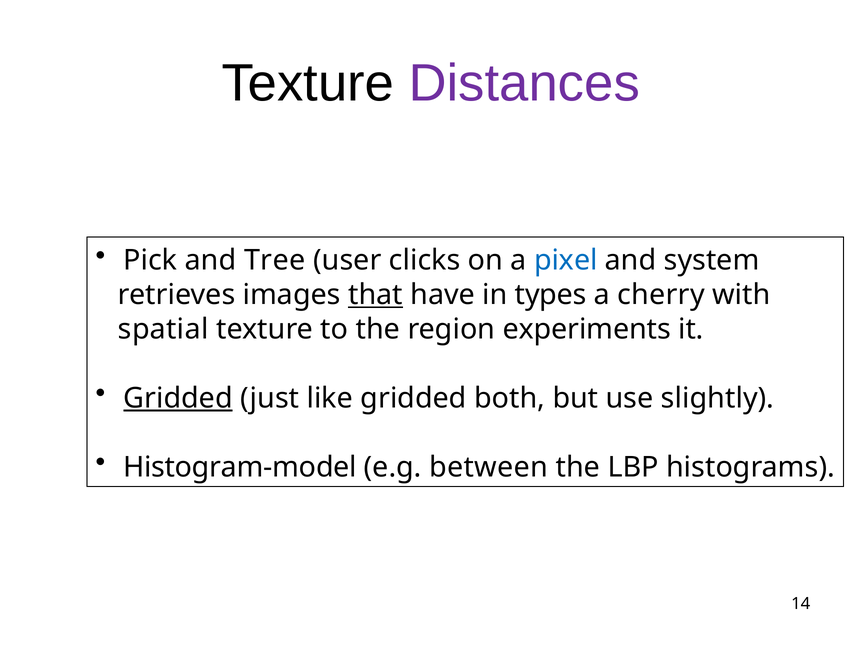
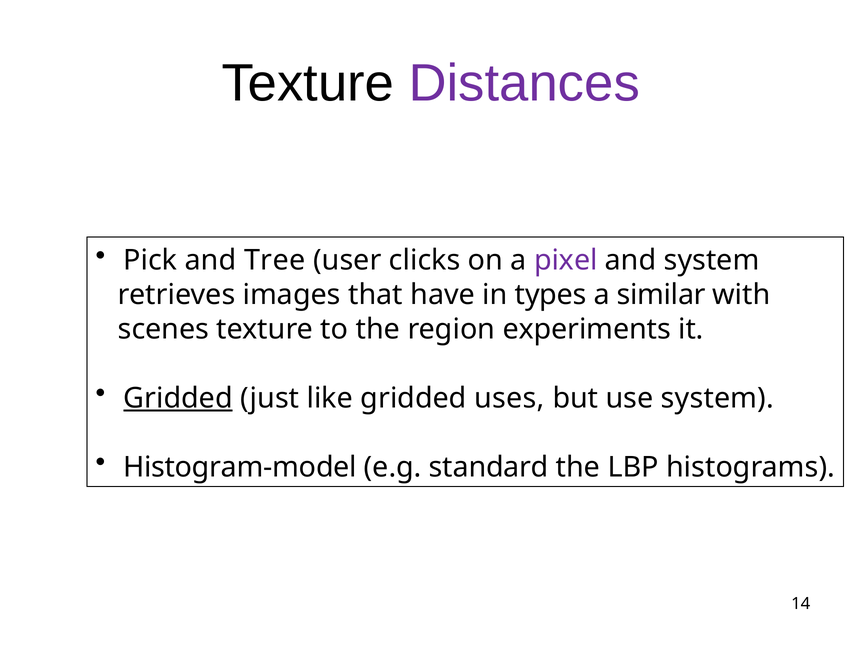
pixel colour: blue -> purple
that underline: present -> none
cherry: cherry -> similar
spatial: spatial -> scenes
both: both -> uses
use slightly: slightly -> system
between: between -> standard
